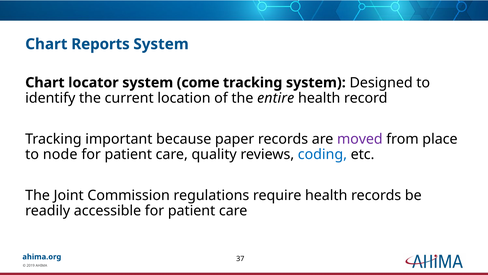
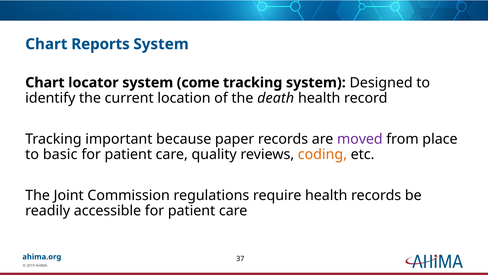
entire: entire -> death
node: node -> basic
coding colour: blue -> orange
